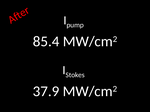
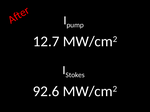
85.4: 85.4 -> 12.7
37.9: 37.9 -> 92.6
